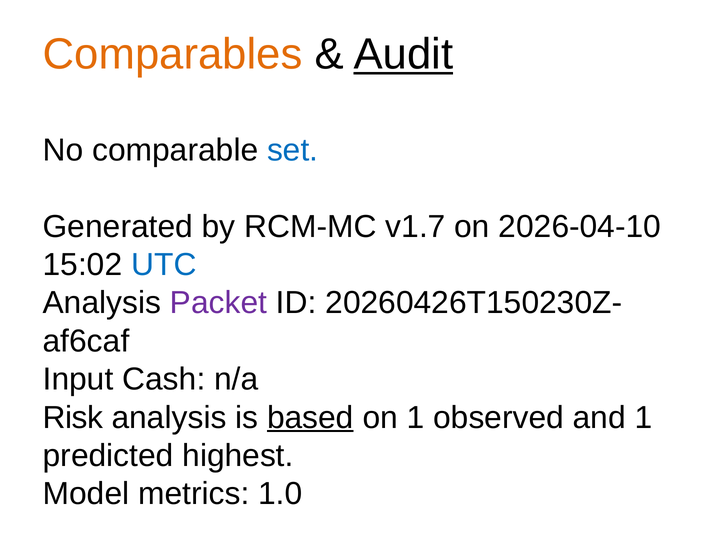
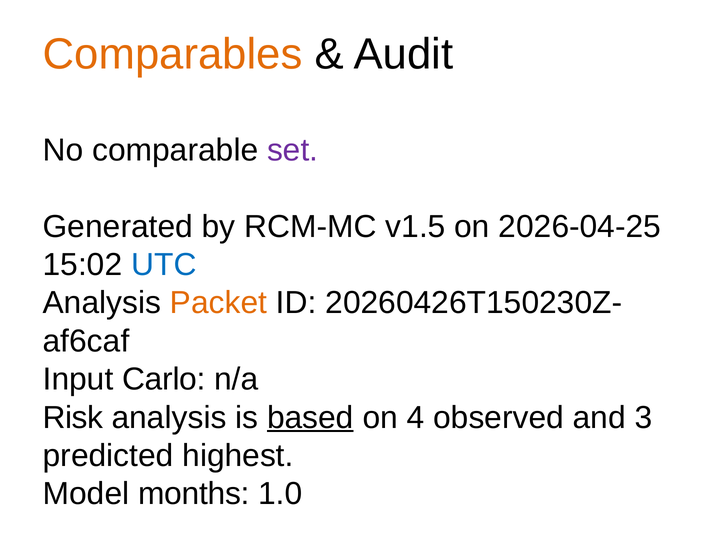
Audit underline: present -> none
set colour: blue -> purple
v1.7: v1.7 -> v1.5
2026-04-10: 2026-04-10 -> 2026-04-25
Packet colour: purple -> orange
Cash: Cash -> Carlo
on 1: 1 -> 4
and 1: 1 -> 3
metrics: metrics -> months
